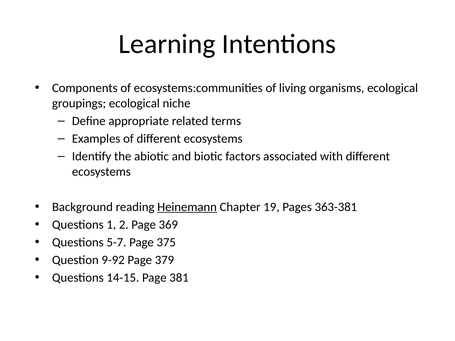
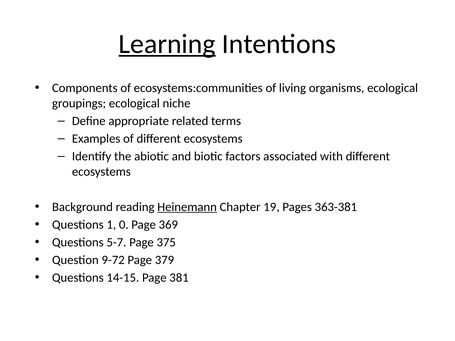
Learning underline: none -> present
2: 2 -> 0
9-92: 9-92 -> 9-72
